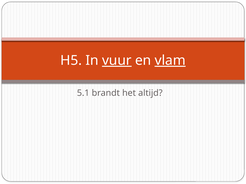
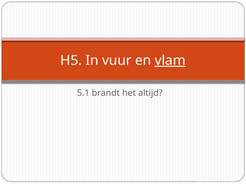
vuur underline: present -> none
